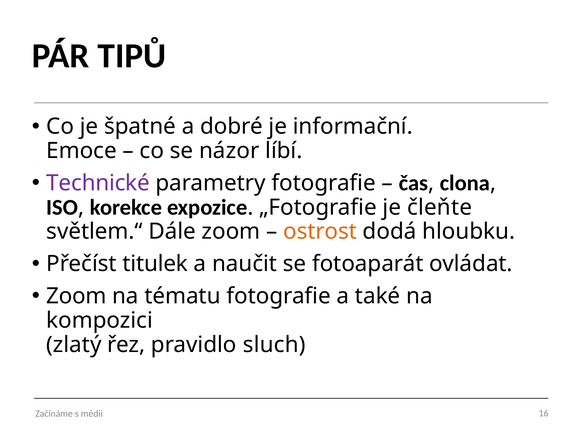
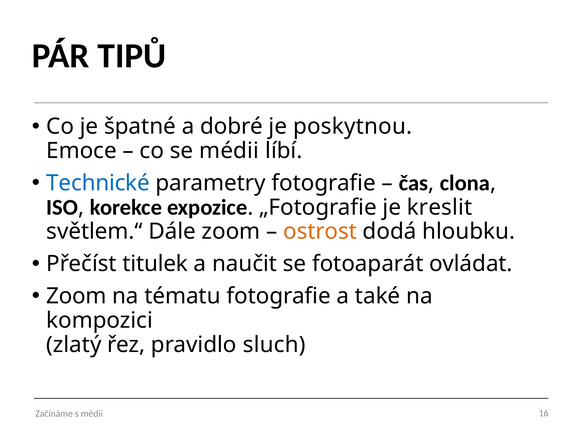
informační: informační -> poskytnou
se názor: názor -> médii
Technické colour: purple -> blue
čleňte: čleňte -> kreslit
